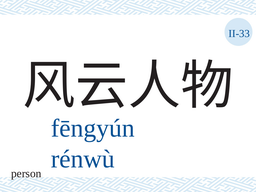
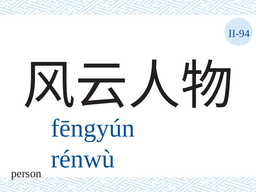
II-33: II-33 -> II-94
